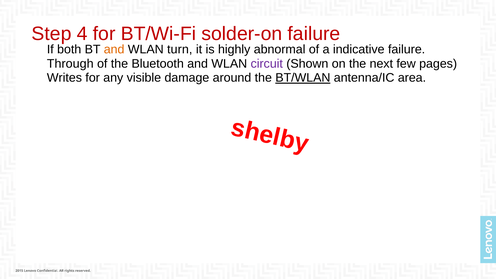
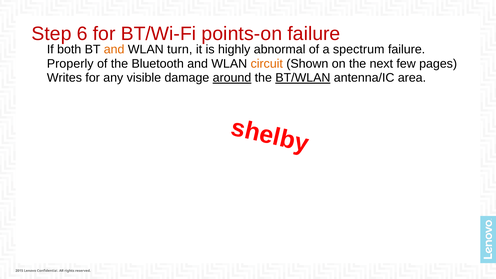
4: 4 -> 6
solder-on: solder-on -> points-on
indicative: indicative -> spectrum
Through: Through -> Properly
circuit colour: purple -> orange
around underline: none -> present
